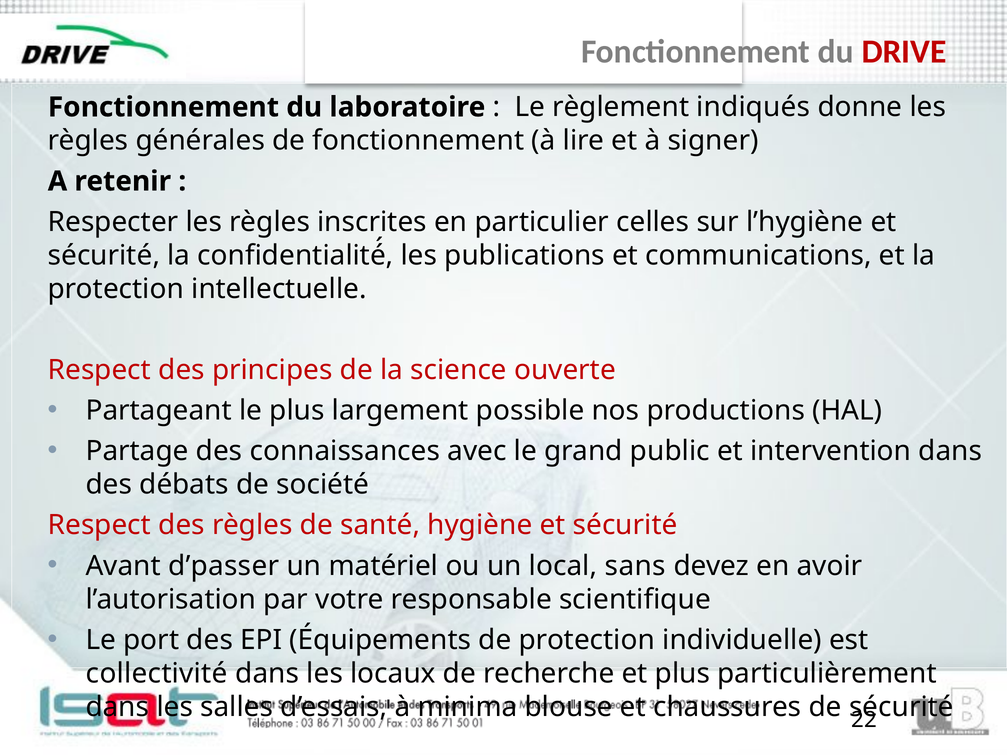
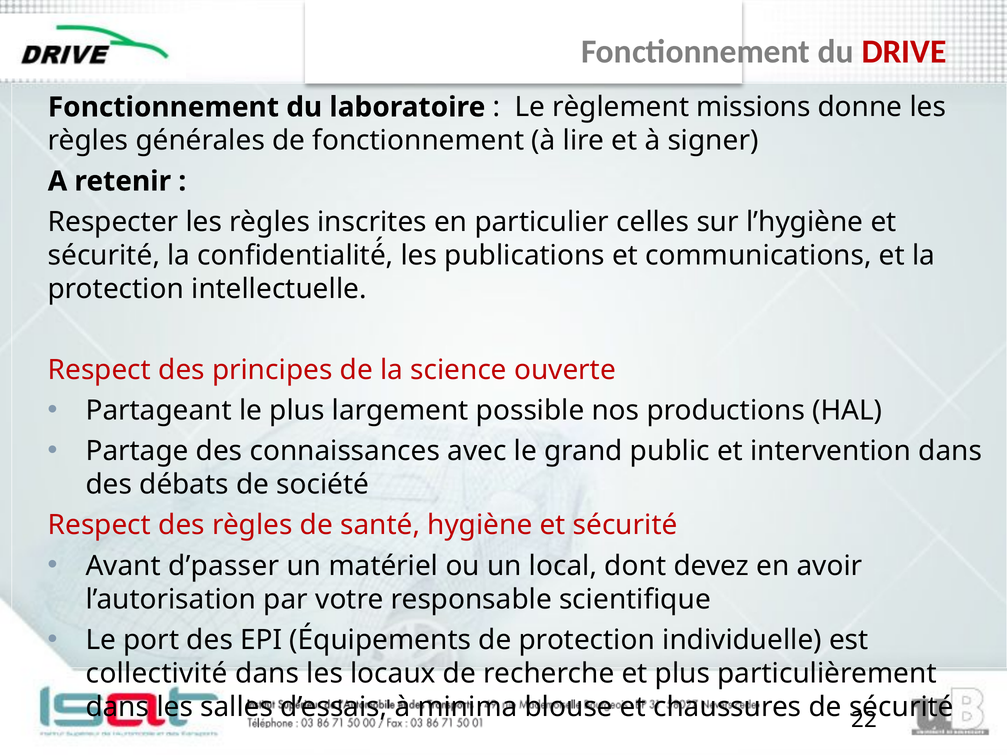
indiqués: indiqués -> missions
sans: sans -> dont
